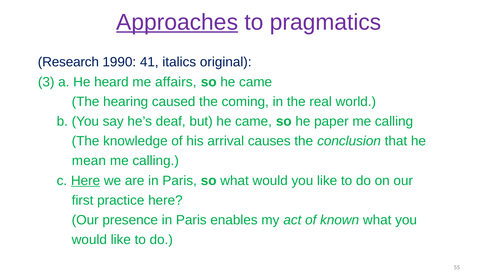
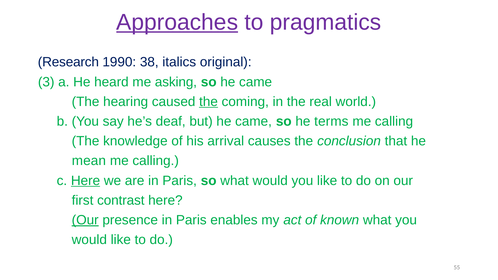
41: 41 -> 38
affairs: affairs -> asking
the at (209, 102) underline: none -> present
paper: paper -> terms
practice: practice -> contrast
Our at (85, 220) underline: none -> present
